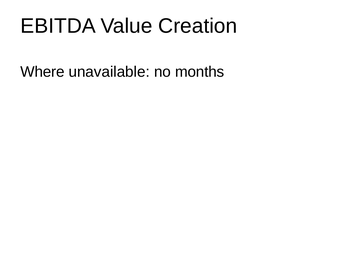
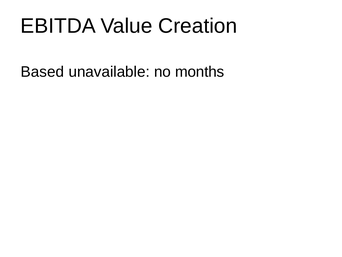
Where: Where -> Based
